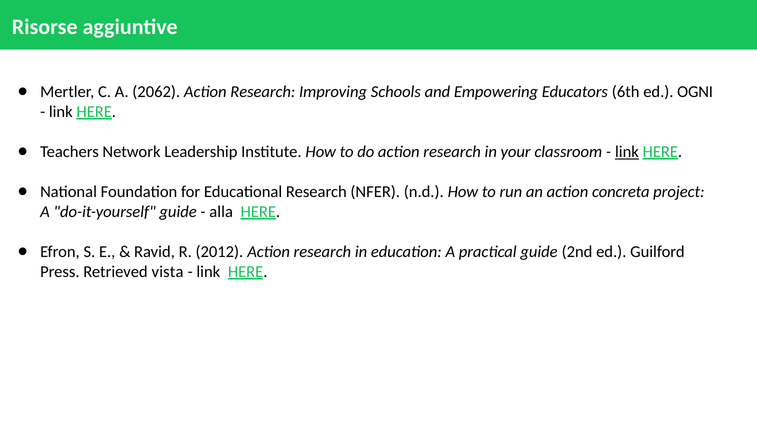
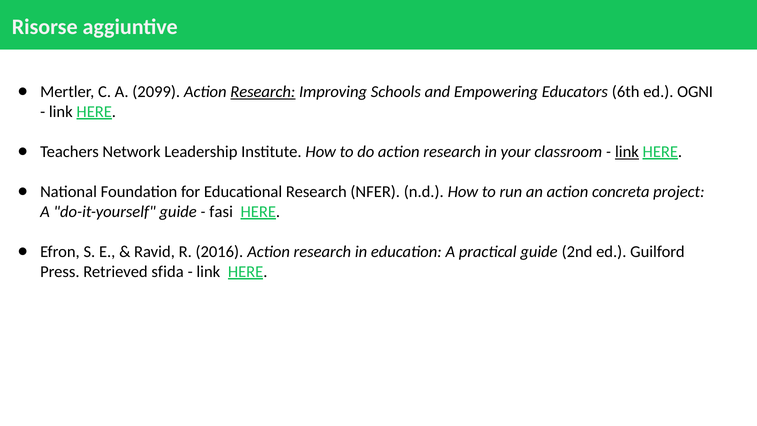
2062: 2062 -> 2099
Research at (263, 92) underline: none -> present
alla: alla -> fasi
2012: 2012 -> 2016
vista: vista -> sfida
